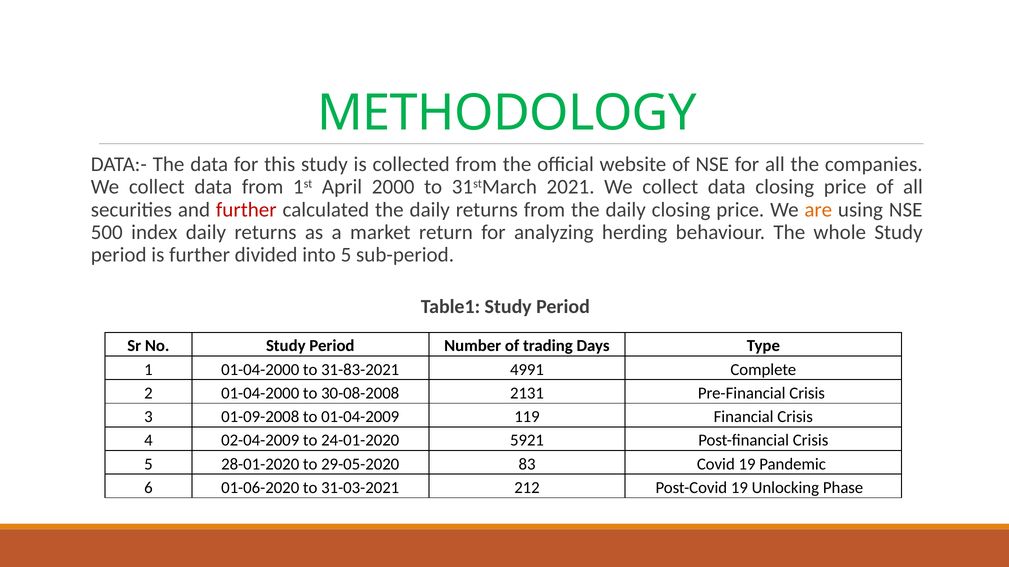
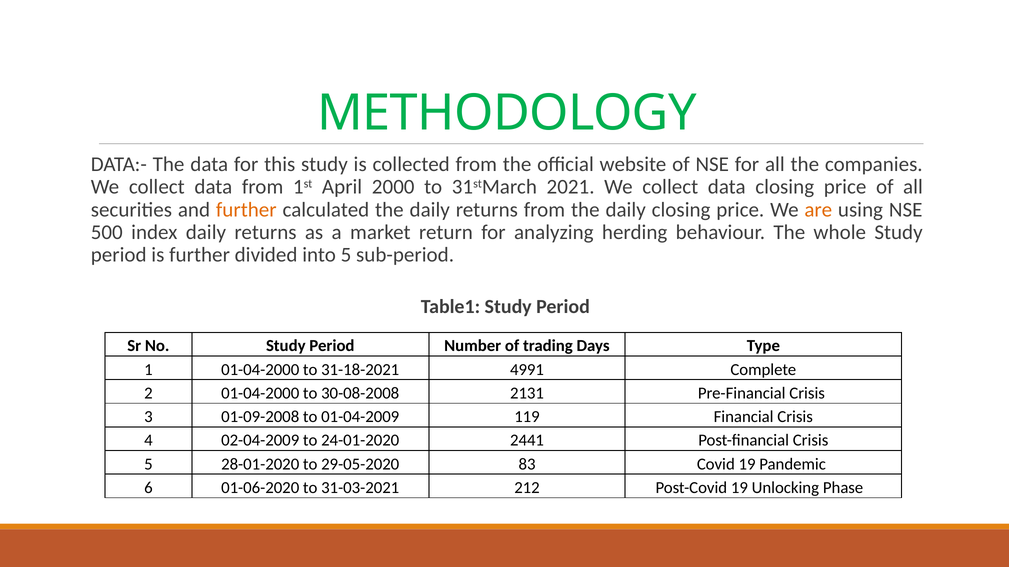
further at (246, 210) colour: red -> orange
31-83-2021: 31-83-2021 -> 31-18-2021
5921: 5921 -> 2441
